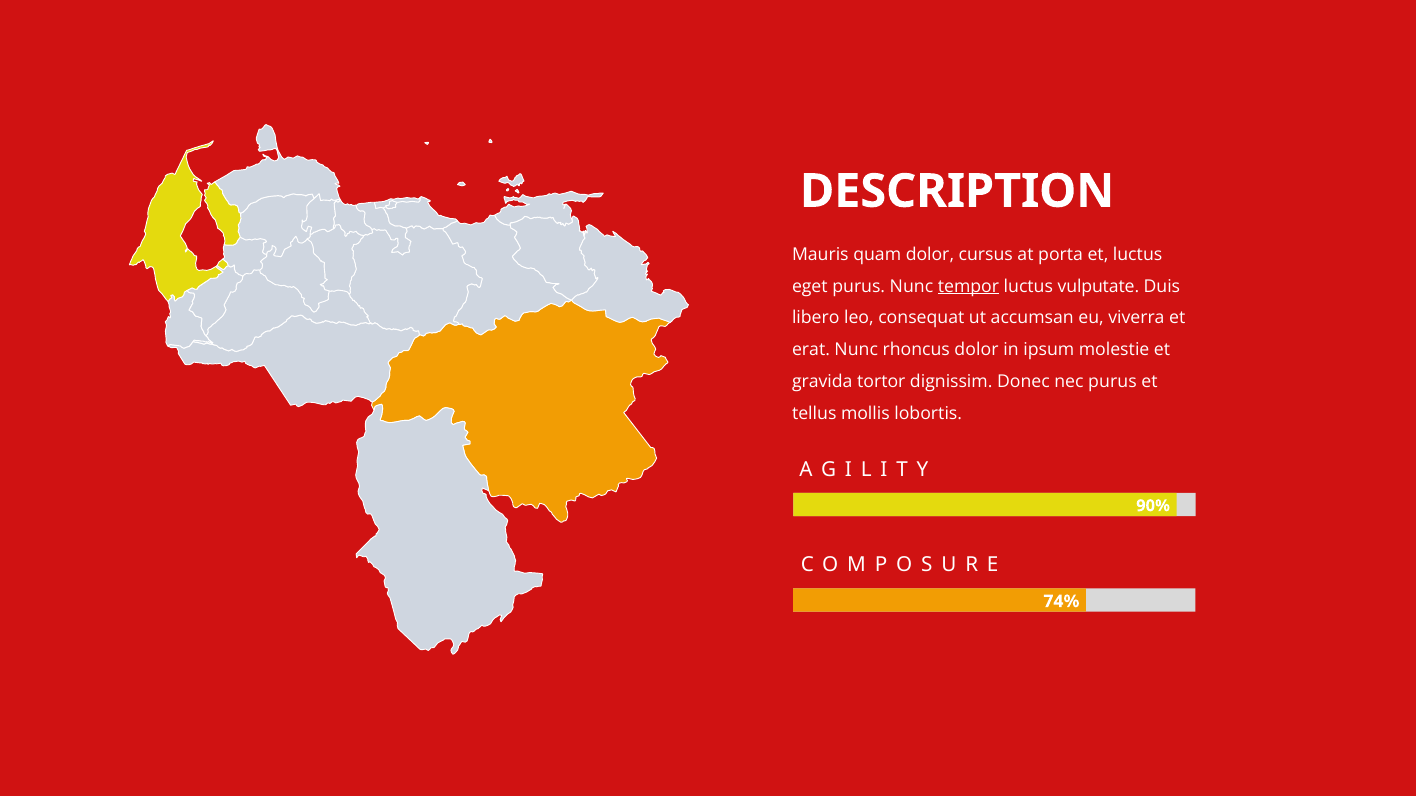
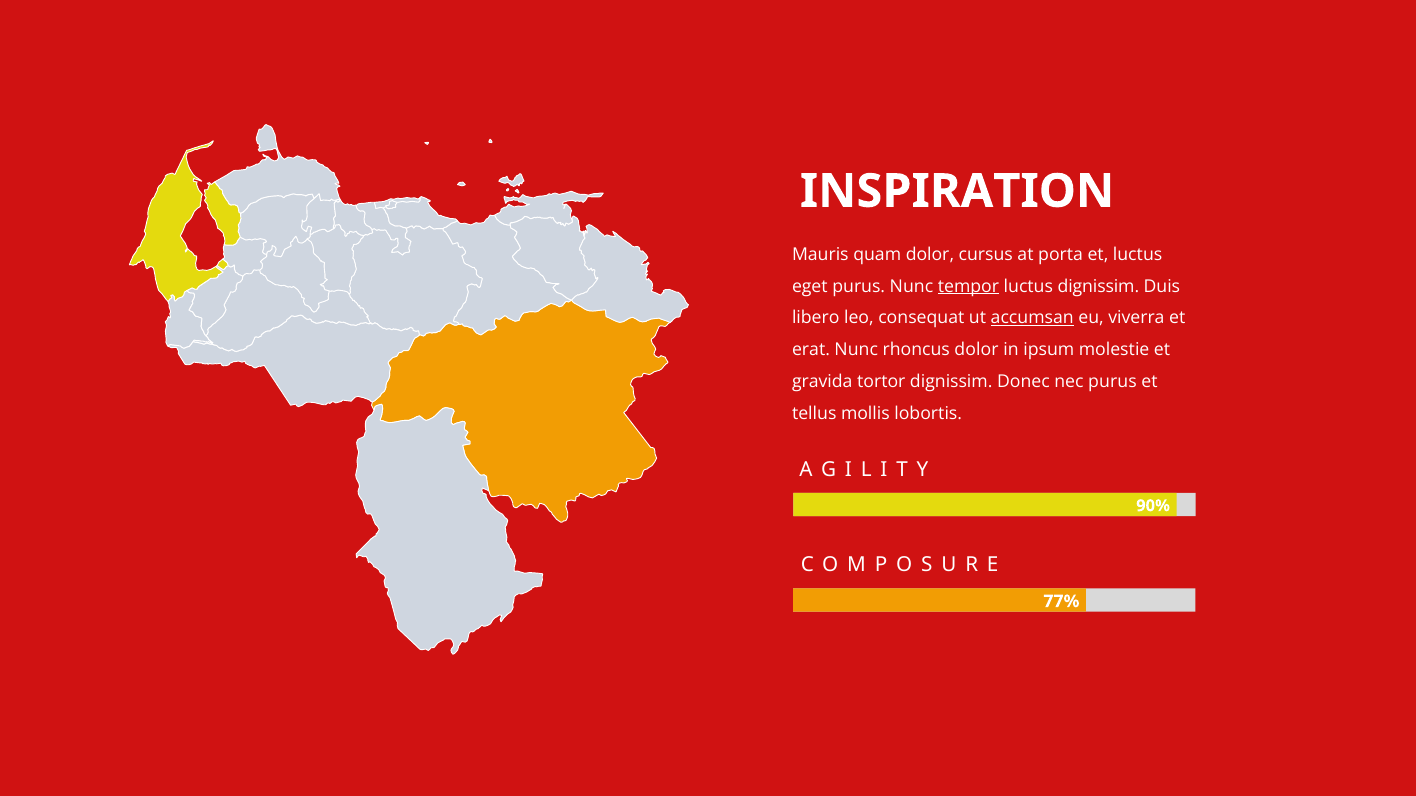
DESCRIPTION: DESCRIPTION -> INSPIRATION
luctus vulputate: vulputate -> dignissim
accumsan underline: none -> present
74%: 74% -> 77%
